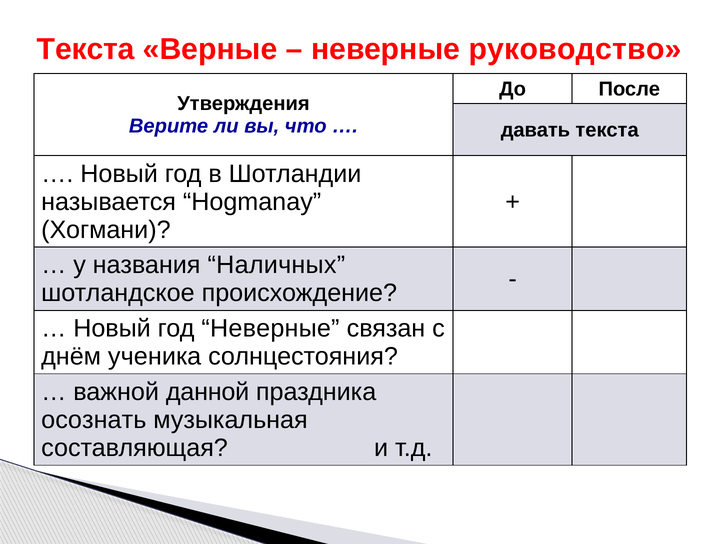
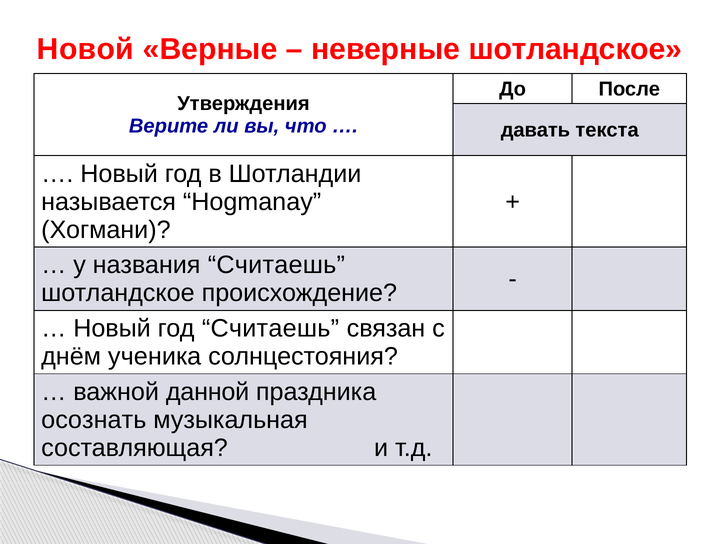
Текста at (86, 49): Текста -> Новой
неверные руководство: руководство -> шотландское
названия Наличных: Наличных -> Считаешь
год Неверные: Неверные -> Считаешь
